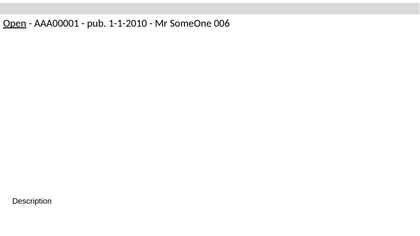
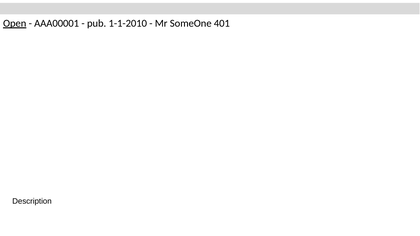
006: 006 -> 401
